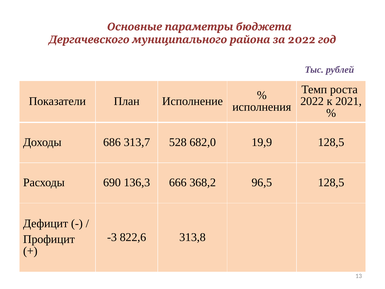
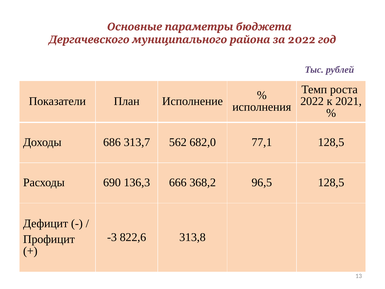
528: 528 -> 562
19,9: 19,9 -> 77,1
